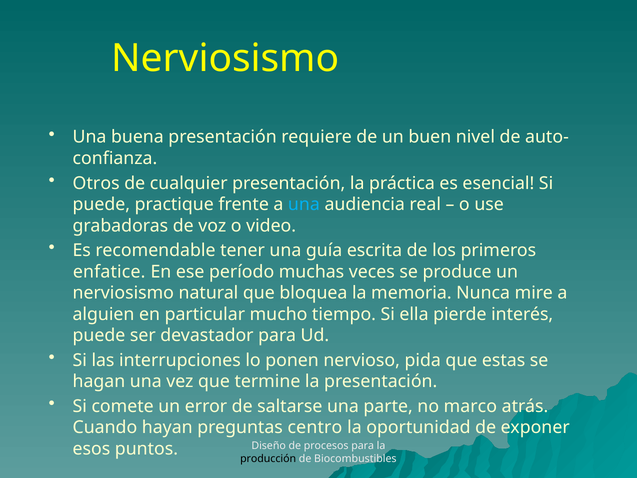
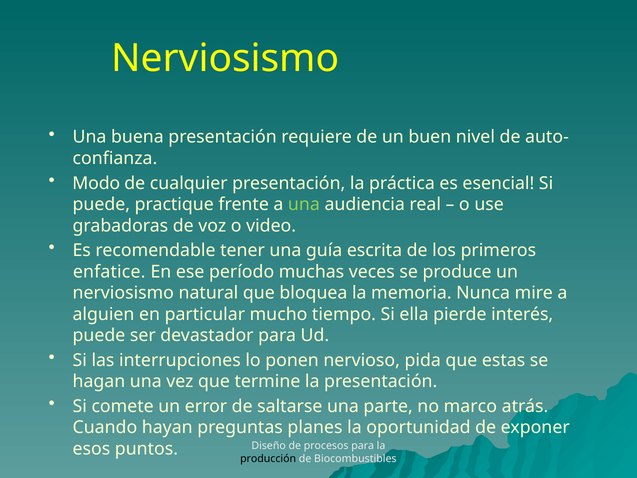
Otros: Otros -> Modo
una at (304, 204) colour: light blue -> light green
centro: centro -> planes
